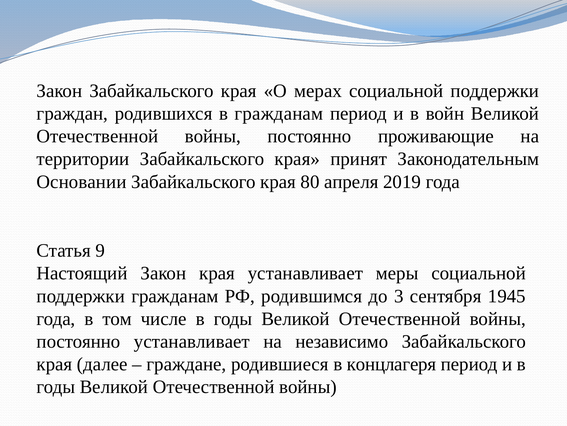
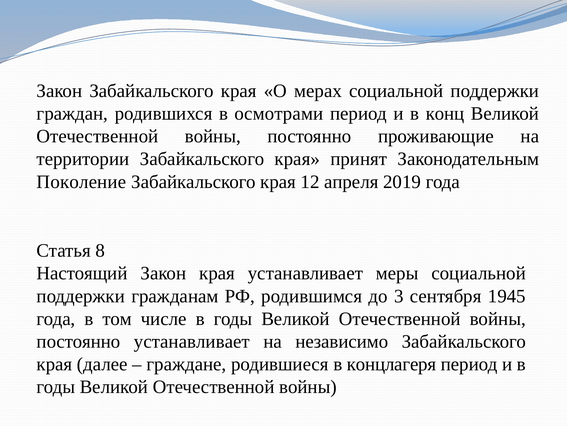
в гражданам: гражданам -> осмотрами
войн: войн -> конц
Основании: Основании -> Поколение
80: 80 -> 12
9: 9 -> 8
